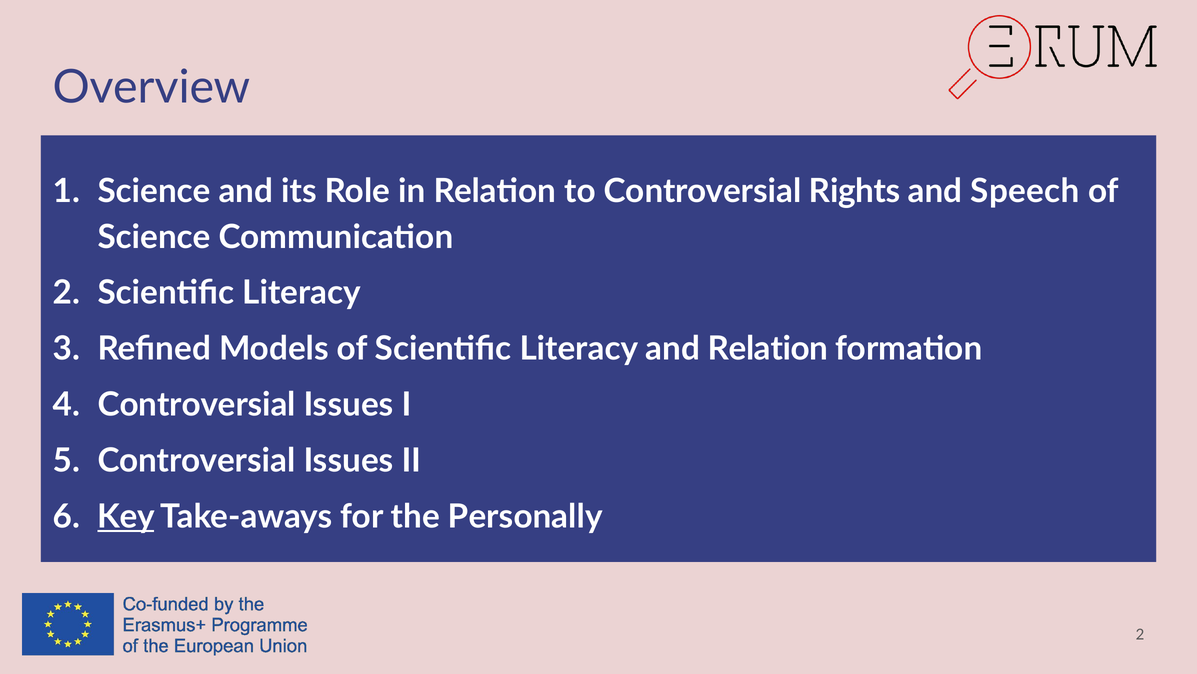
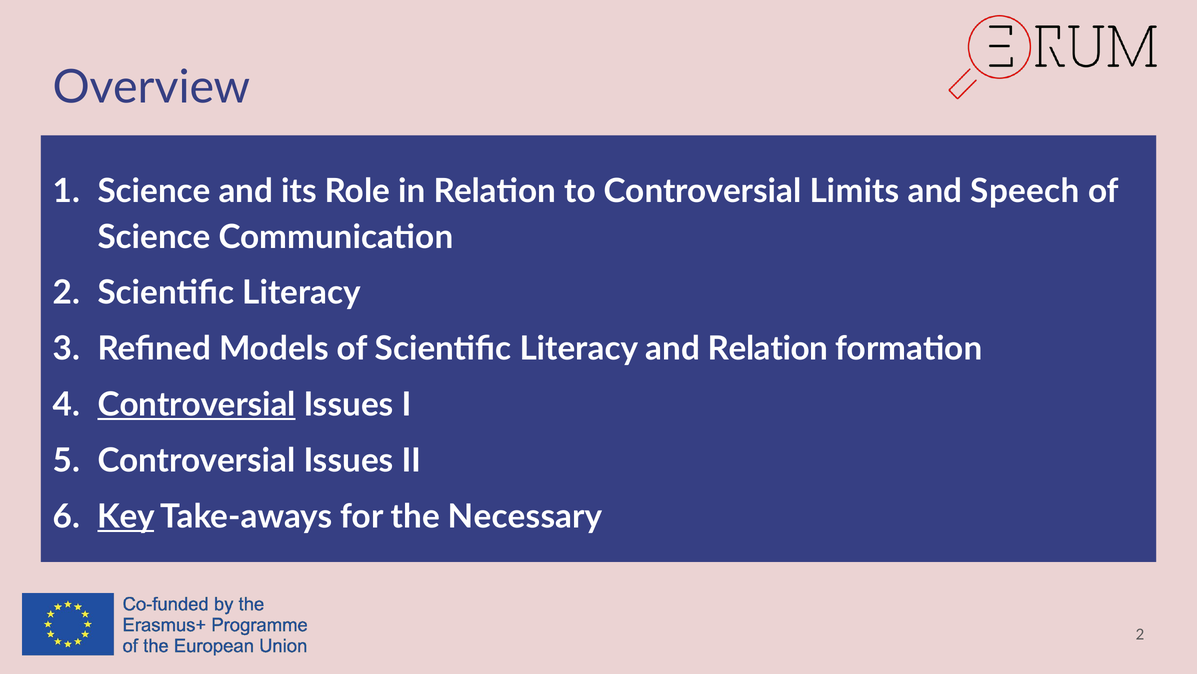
Rights: Rights -> Limits
Controversial at (197, 404) underline: none -> present
Personally: Personally -> Necessary
